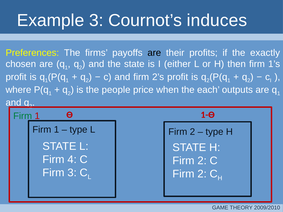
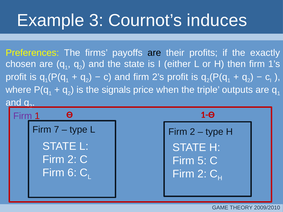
people: people -> signals
each: each -> triple
Firm at (23, 116) colour: green -> purple
1 at (56, 130): 1 -> 7
4 at (72, 160): 4 -> 2
2 at (202, 161): 2 -> 5
Firm 3: 3 -> 6
